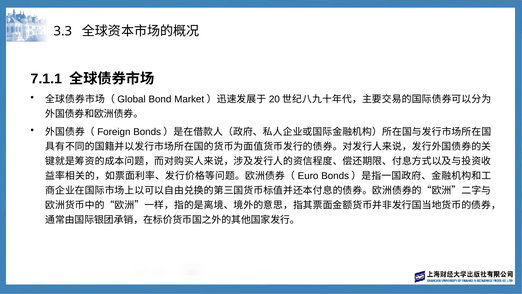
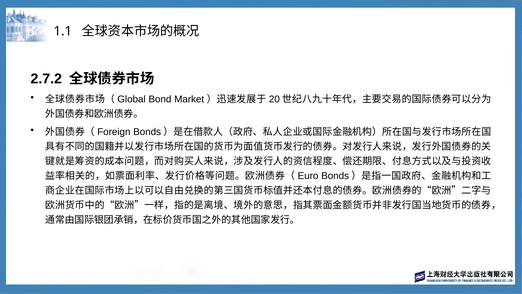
3.3: 3.3 -> 1.1
7.1.1: 7.1.1 -> 2.7.2
